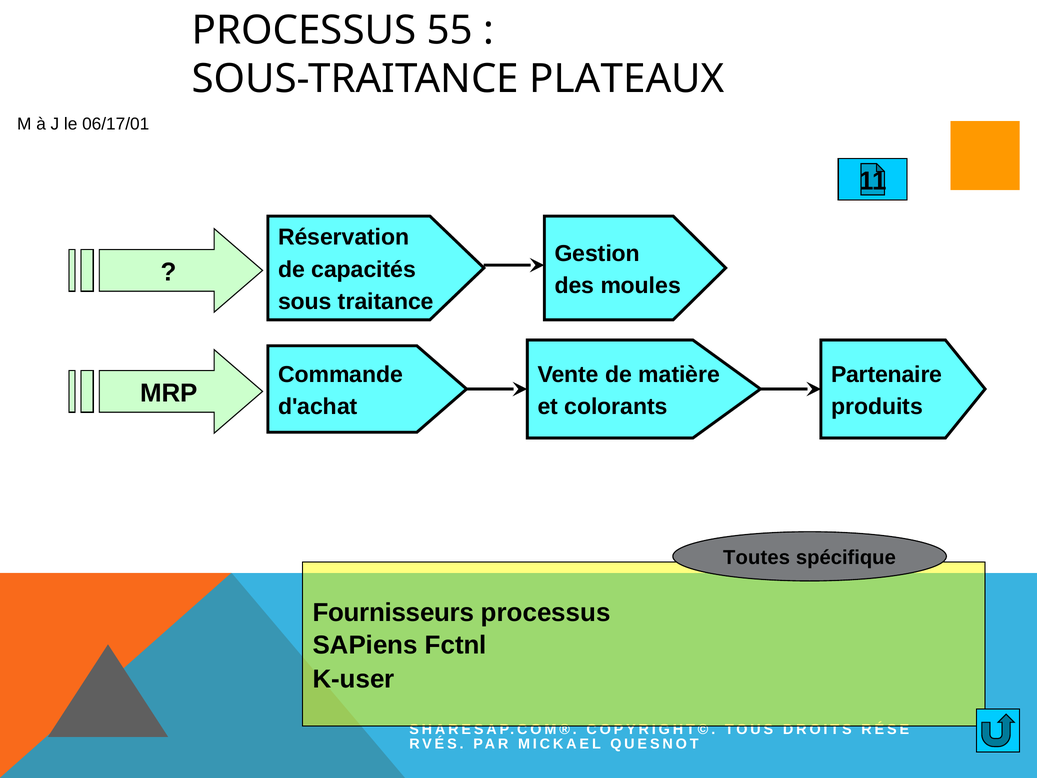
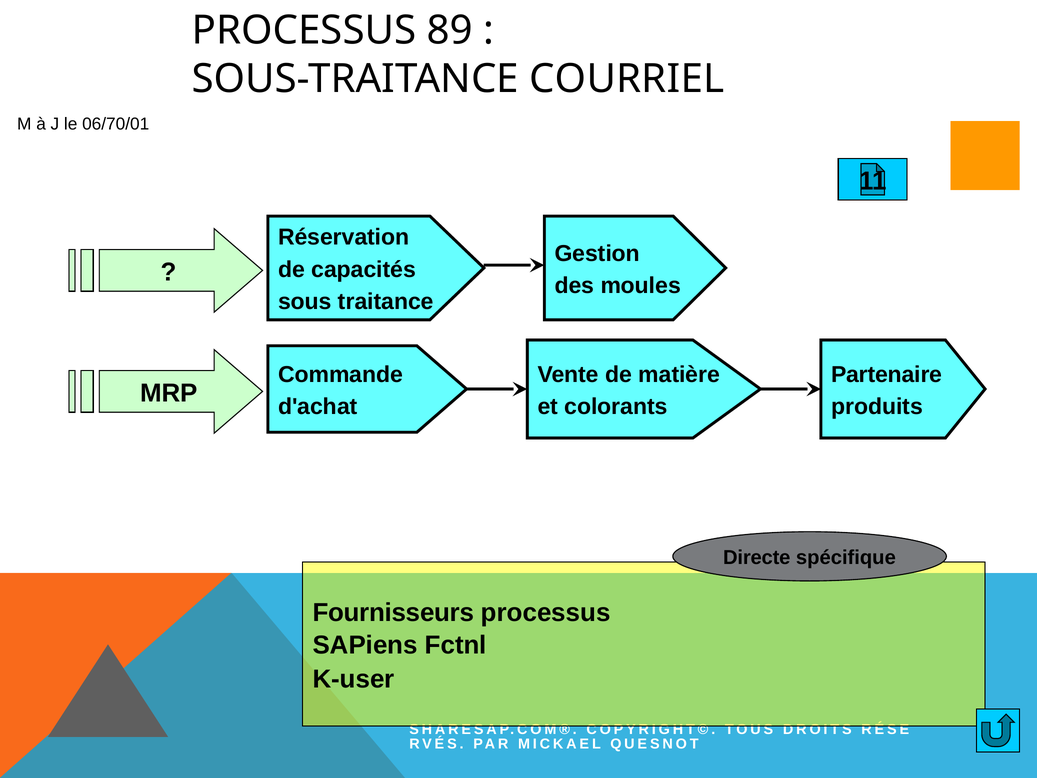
55: 55 -> 89
PLATEAUX: PLATEAUX -> COURRIEL
06/17/01: 06/17/01 -> 06/70/01
Toutes: Toutes -> Directe
